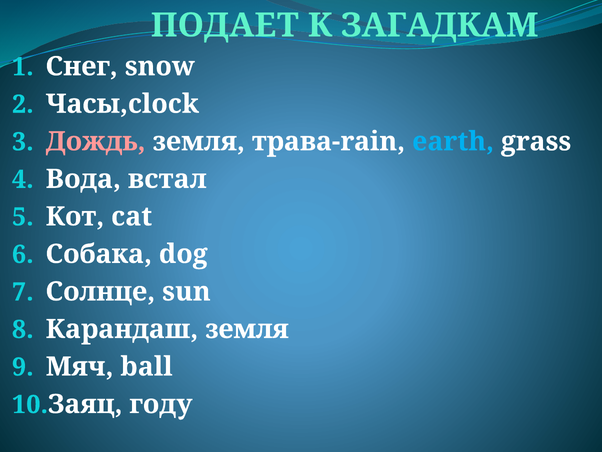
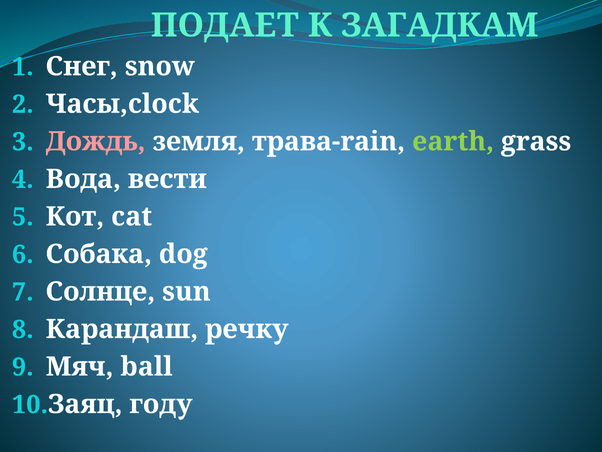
earth colour: light blue -> light green
встал: встал -> вести
Карандаш земля: земля -> речку
